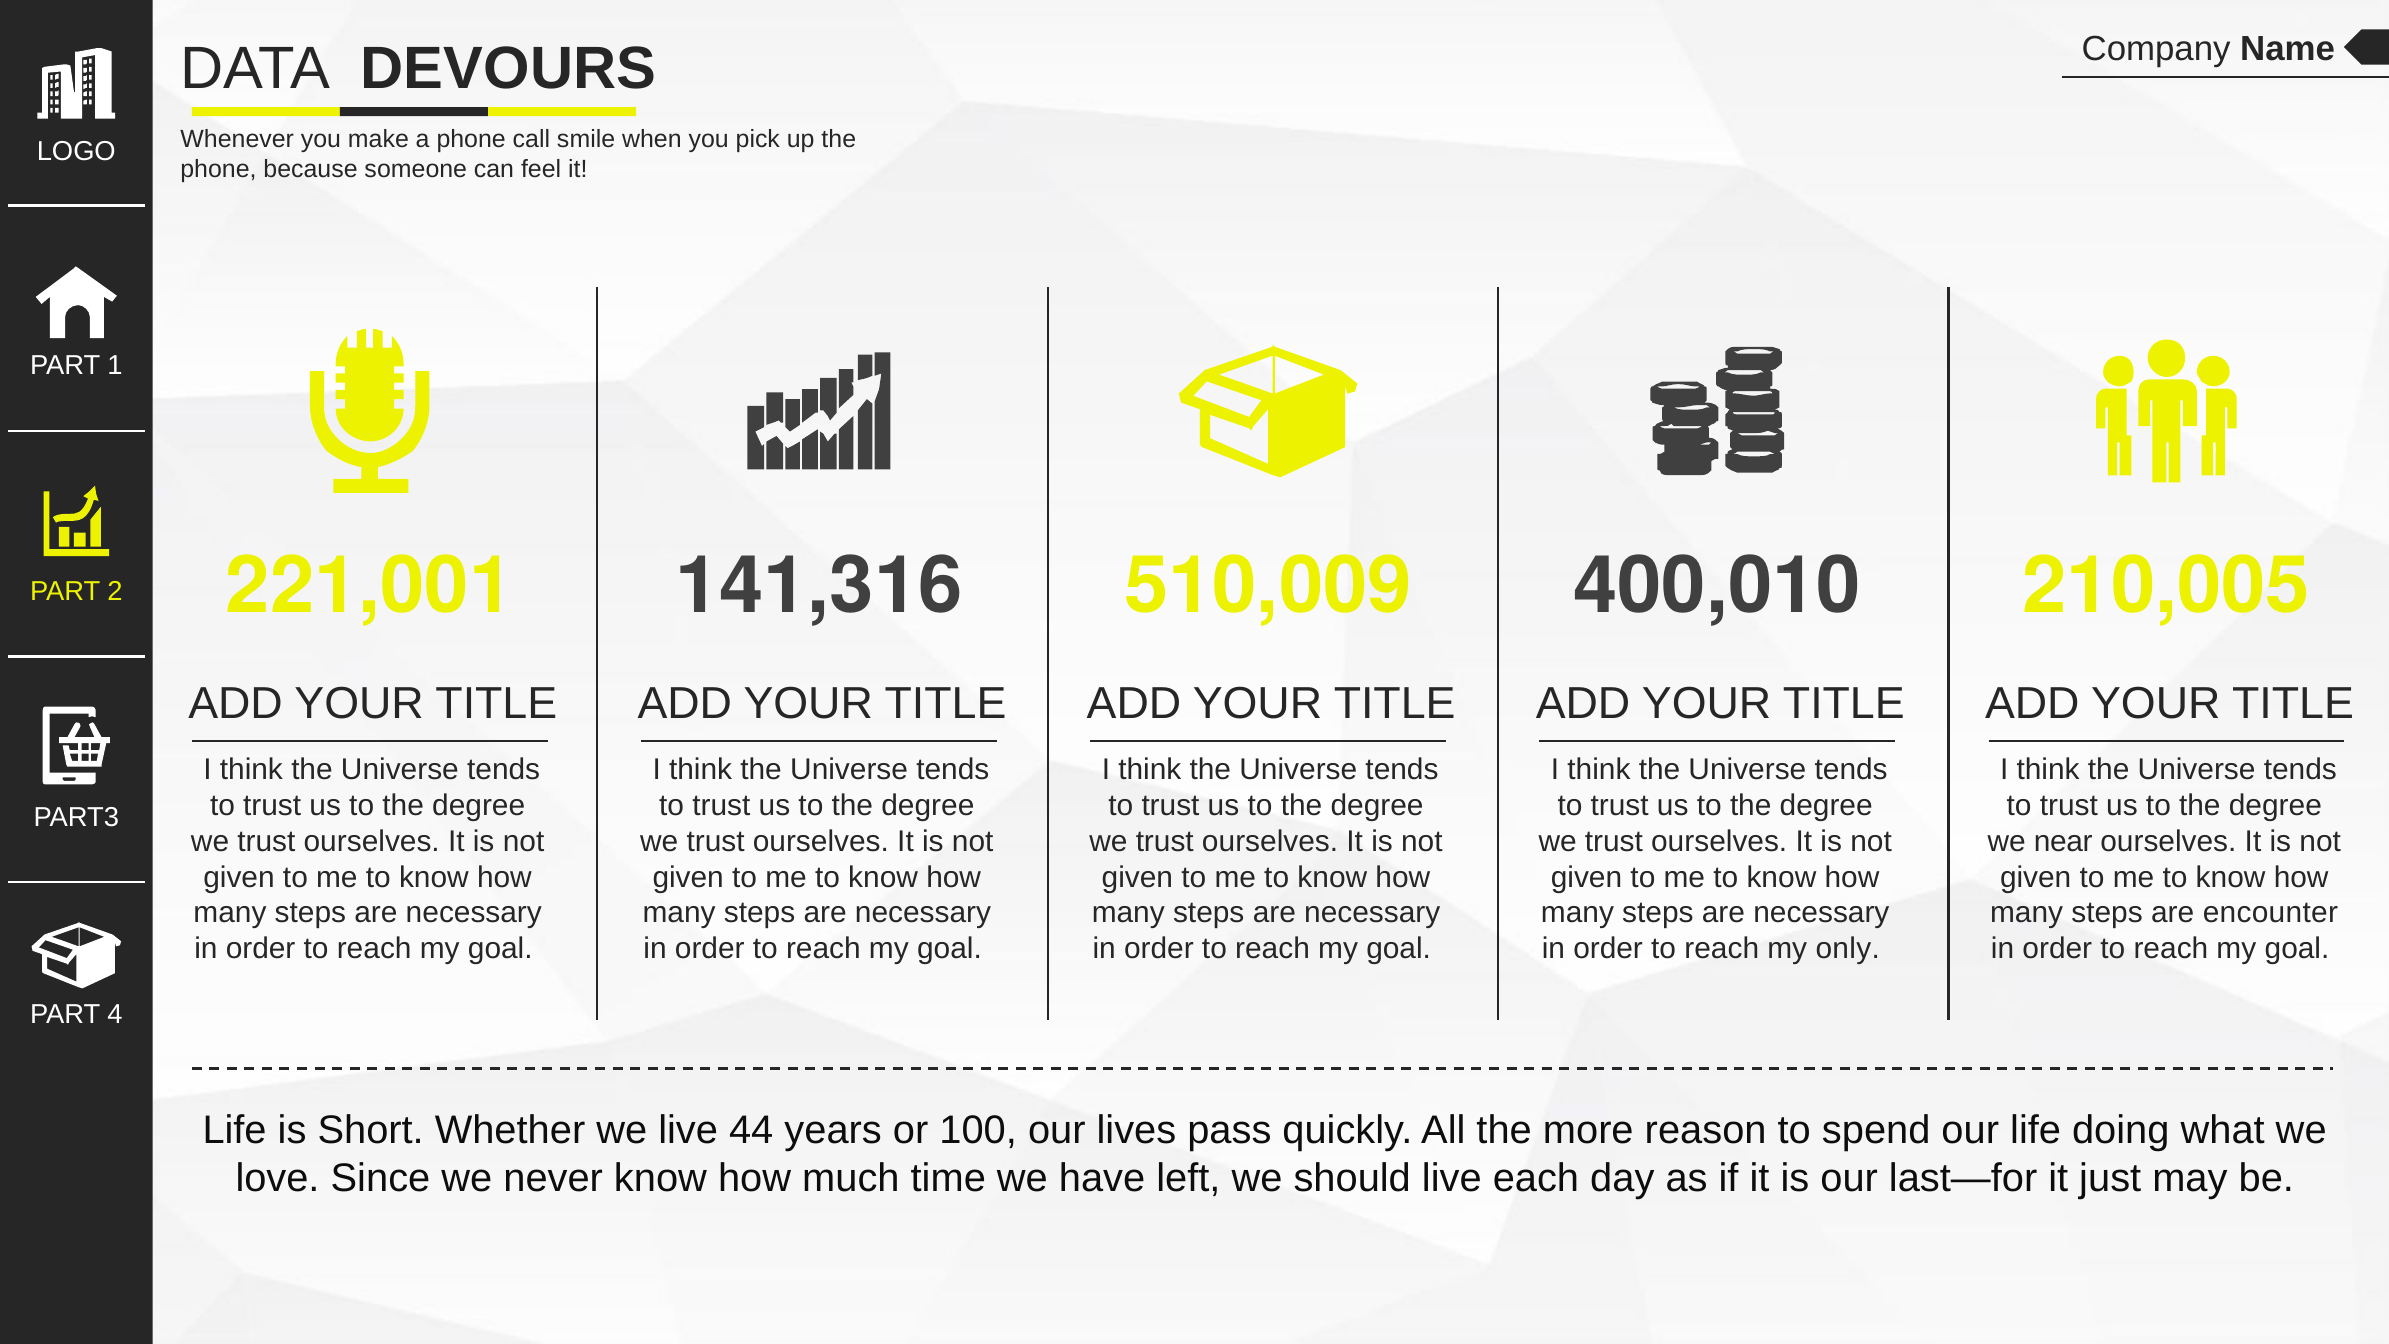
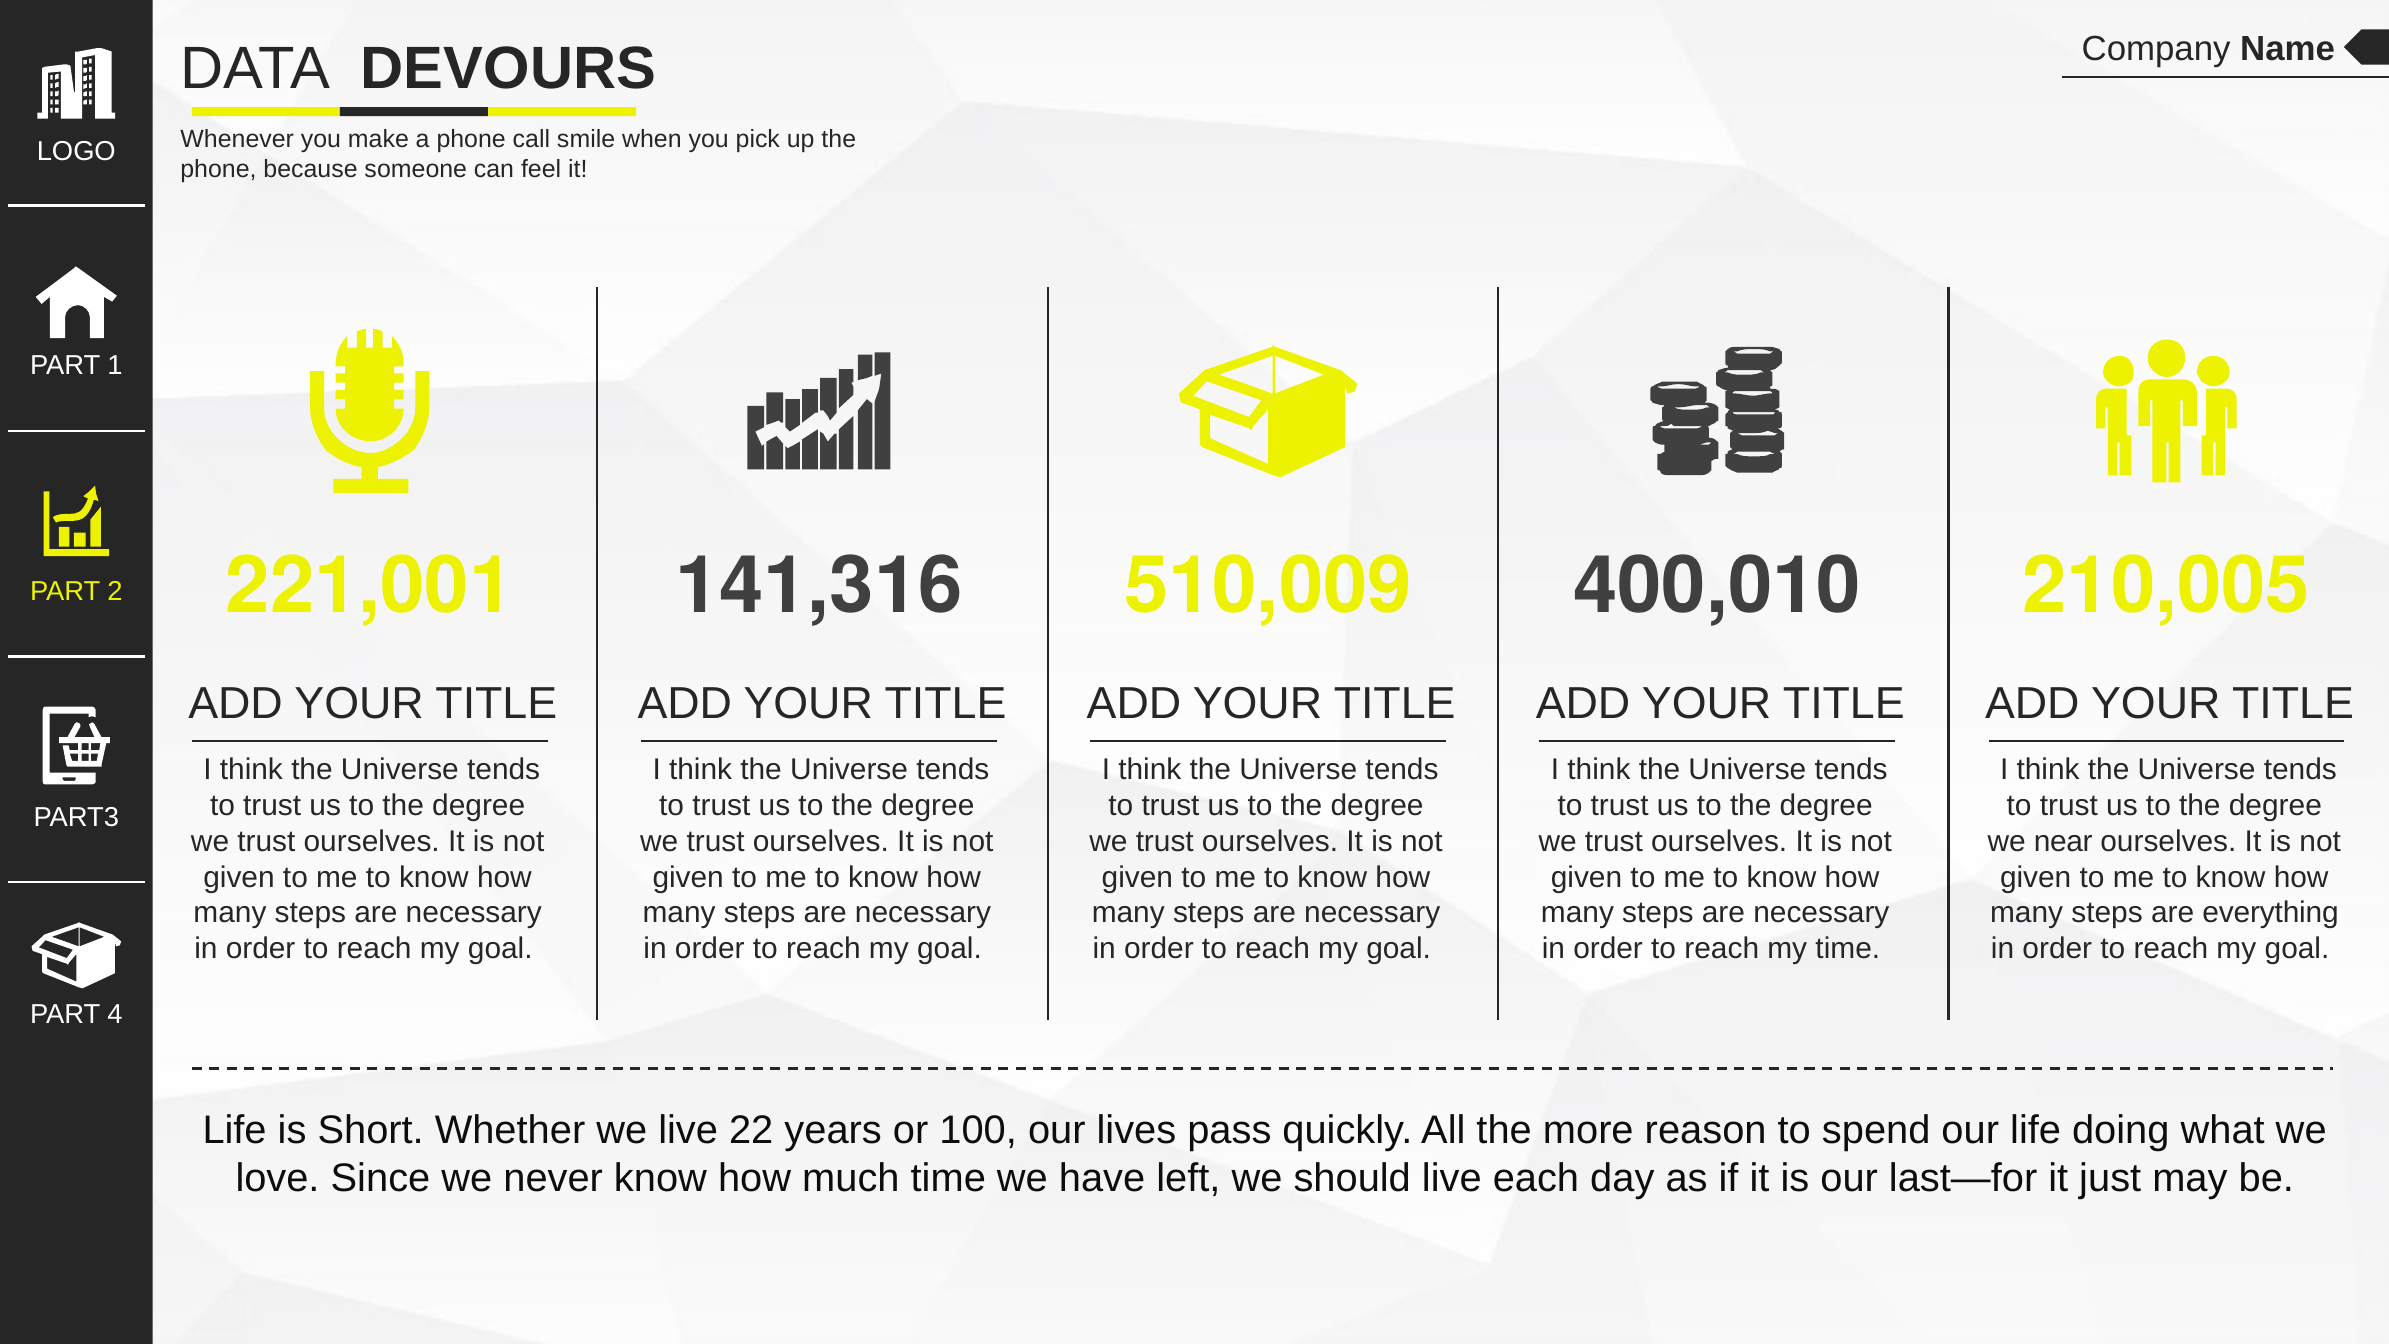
encounter: encounter -> everything
my only: only -> time
44: 44 -> 22
